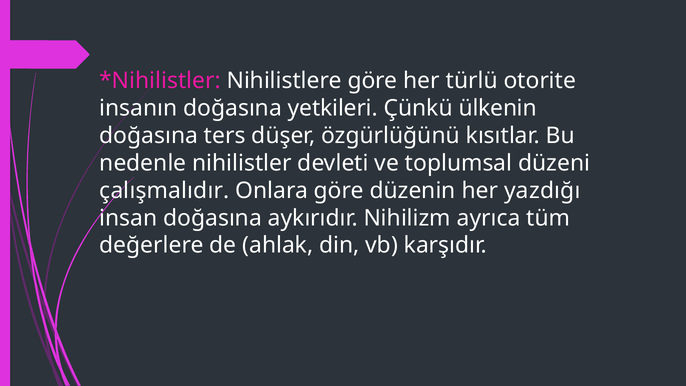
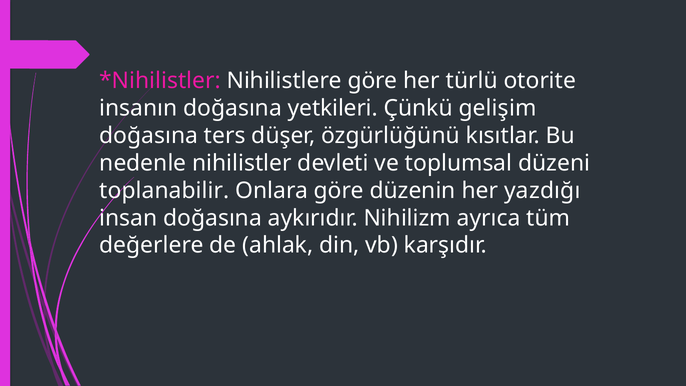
ülkenin: ülkenin -> gelişim
çalışmalıdır: çalışmalıdır -> toplanabilir
